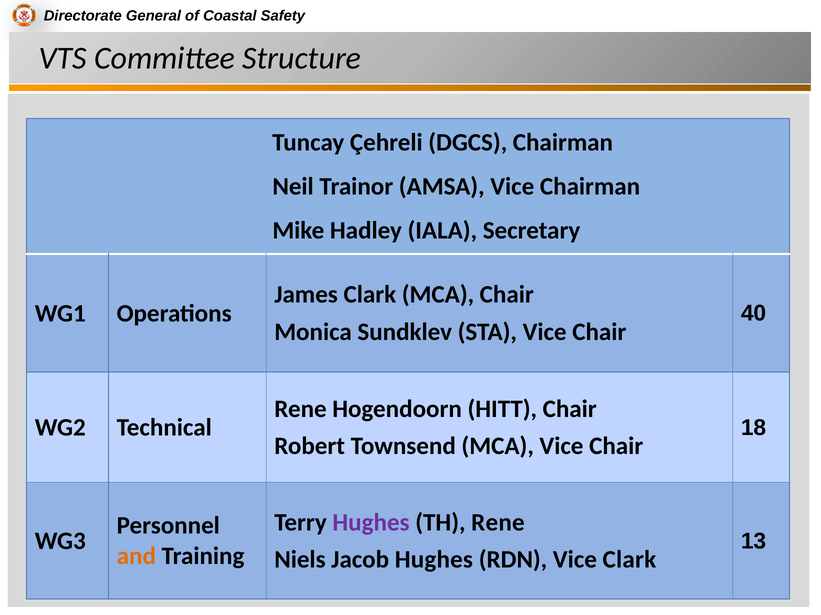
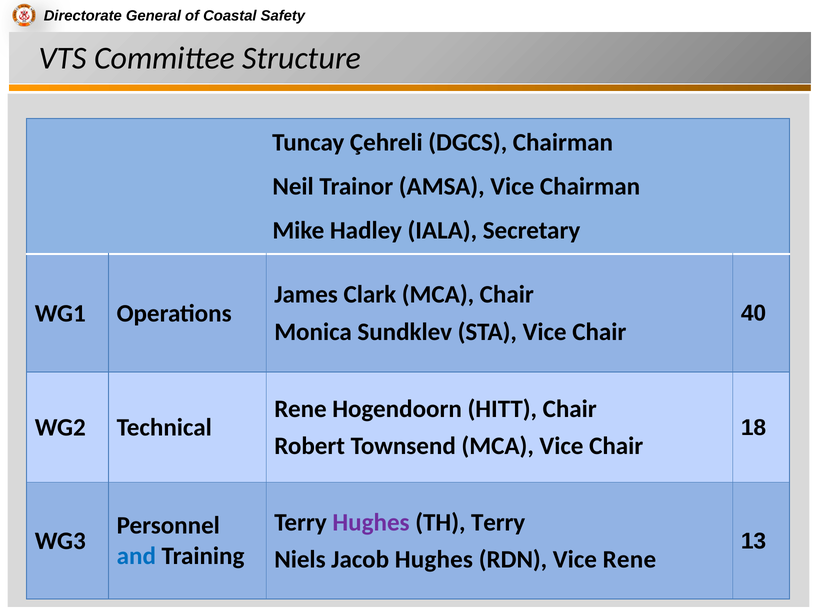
TH Rene: Rene -> Terry
and colour: orange -> blue
Vice Clark: Clark -> Rene
